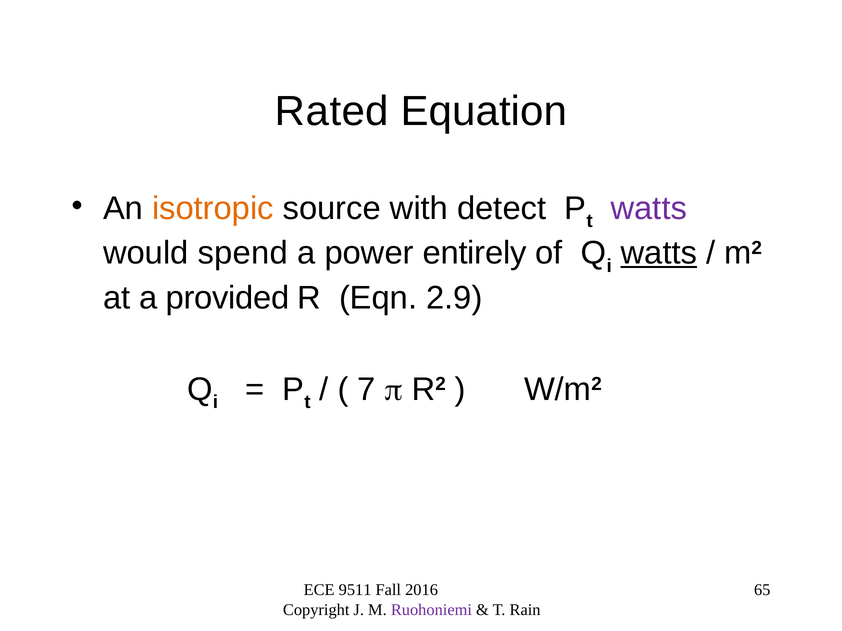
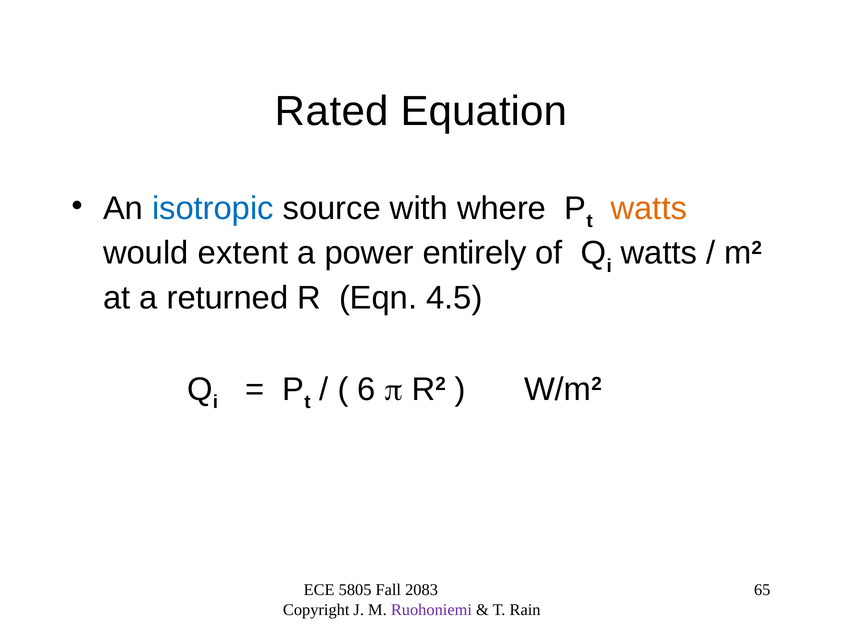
isotropic colour: orange -> blue
detect: detect -> where
watts at (649, 209) colour: purple -> orange
spend: spend -> extent
watts at (659, 253) underline: present -> none
provided: provided -> returned
2.9: 2.9 -> 4.5
7: 7 -> 6
9511: 9511 -> 5805
2016: 2016 -> 2083
